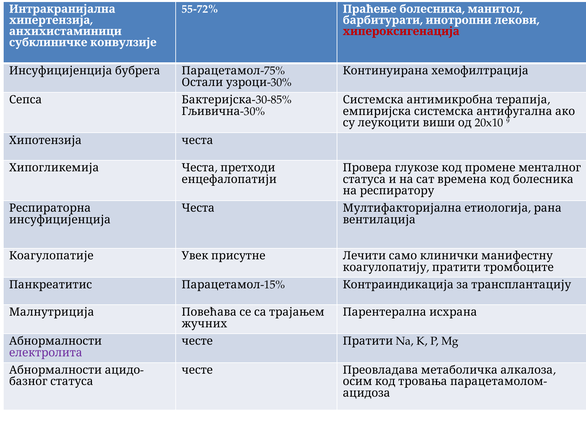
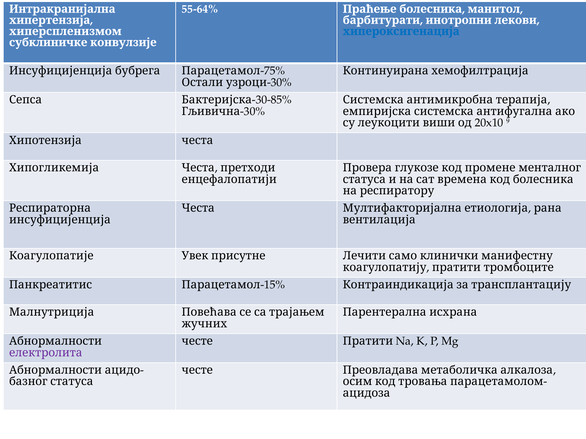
55-72%: 55-72% -> 55-64%
анхихистаминици: анхихистаминици -> хиперспленизмом
хипероксигенација colour: red -> blue
